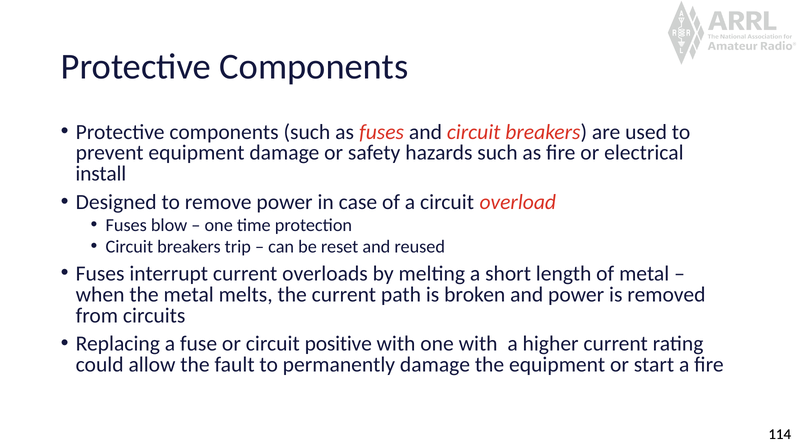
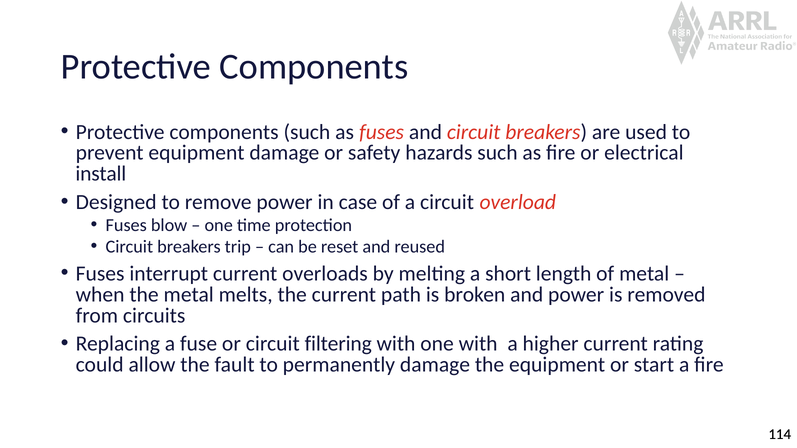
positive: positive -> filtering
